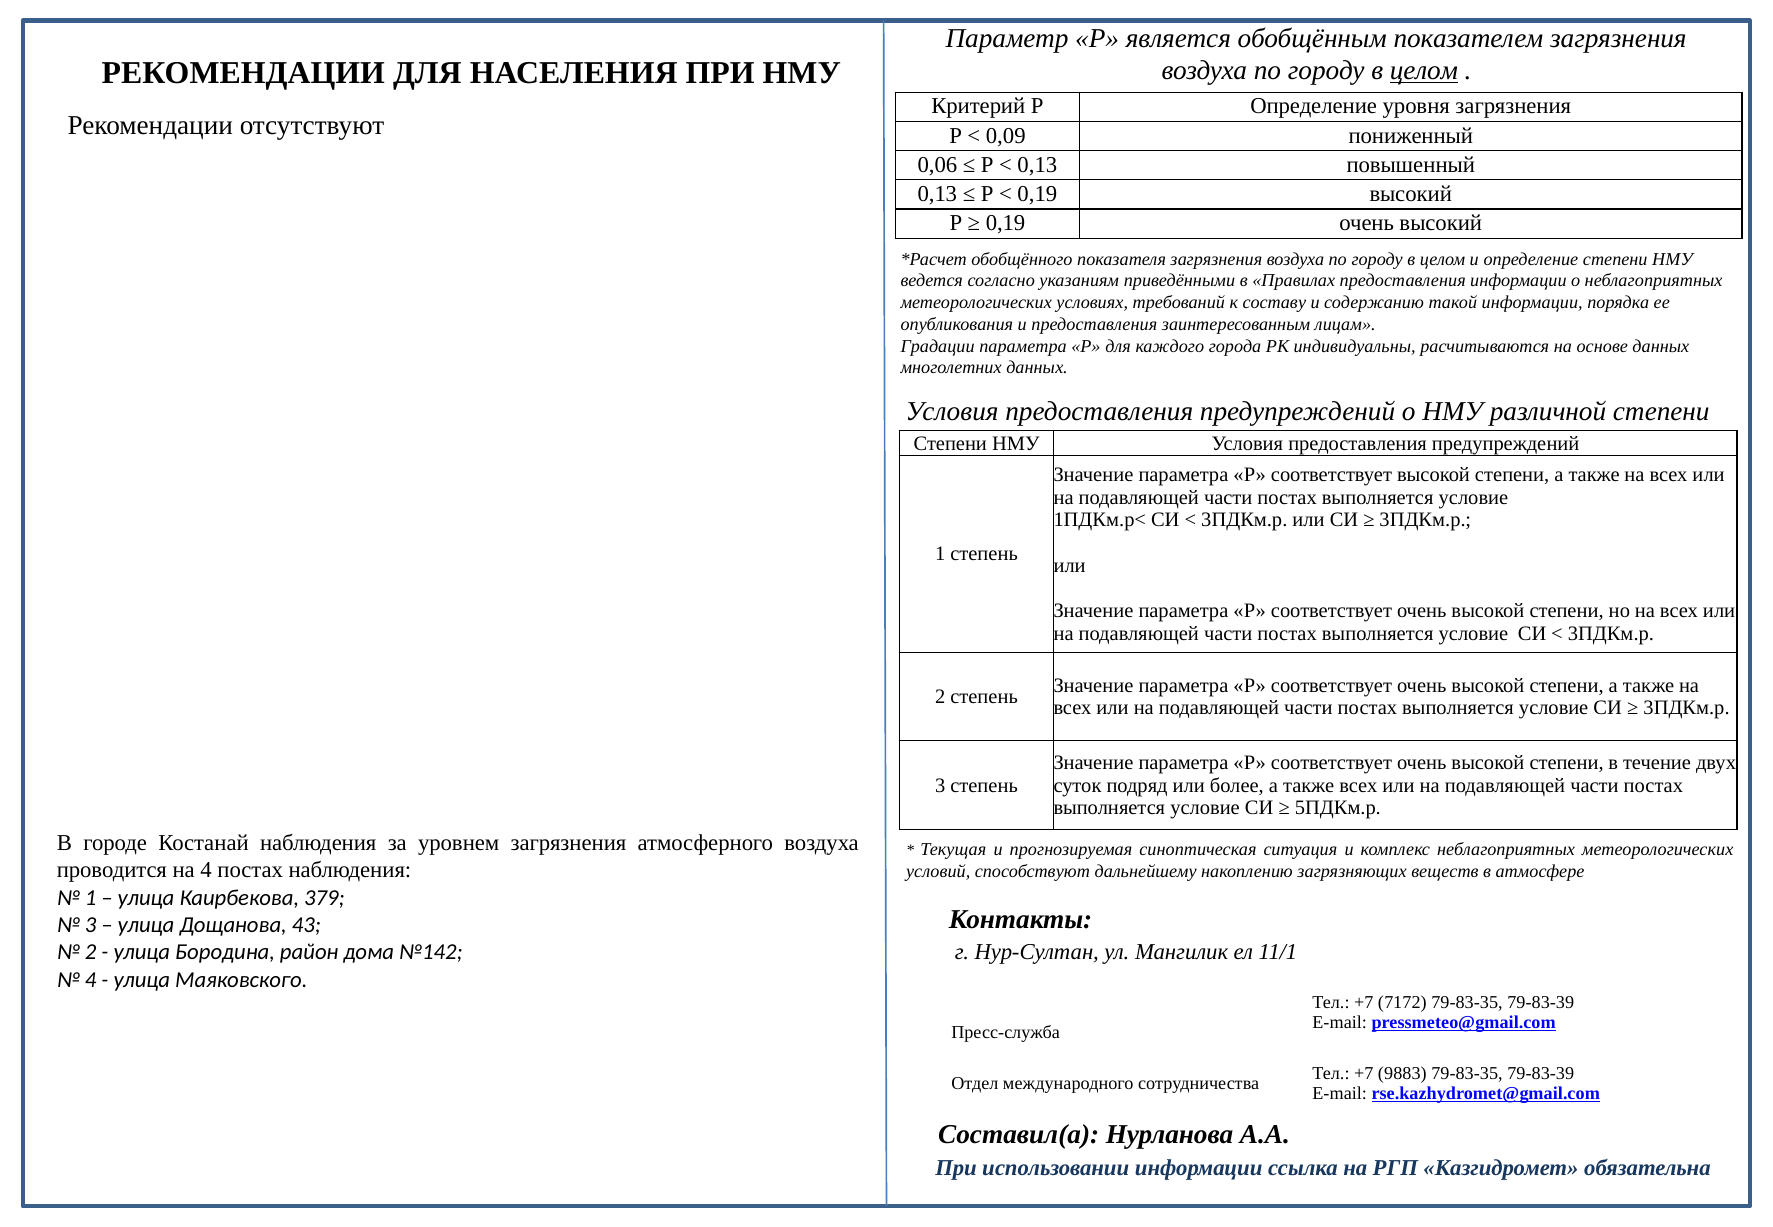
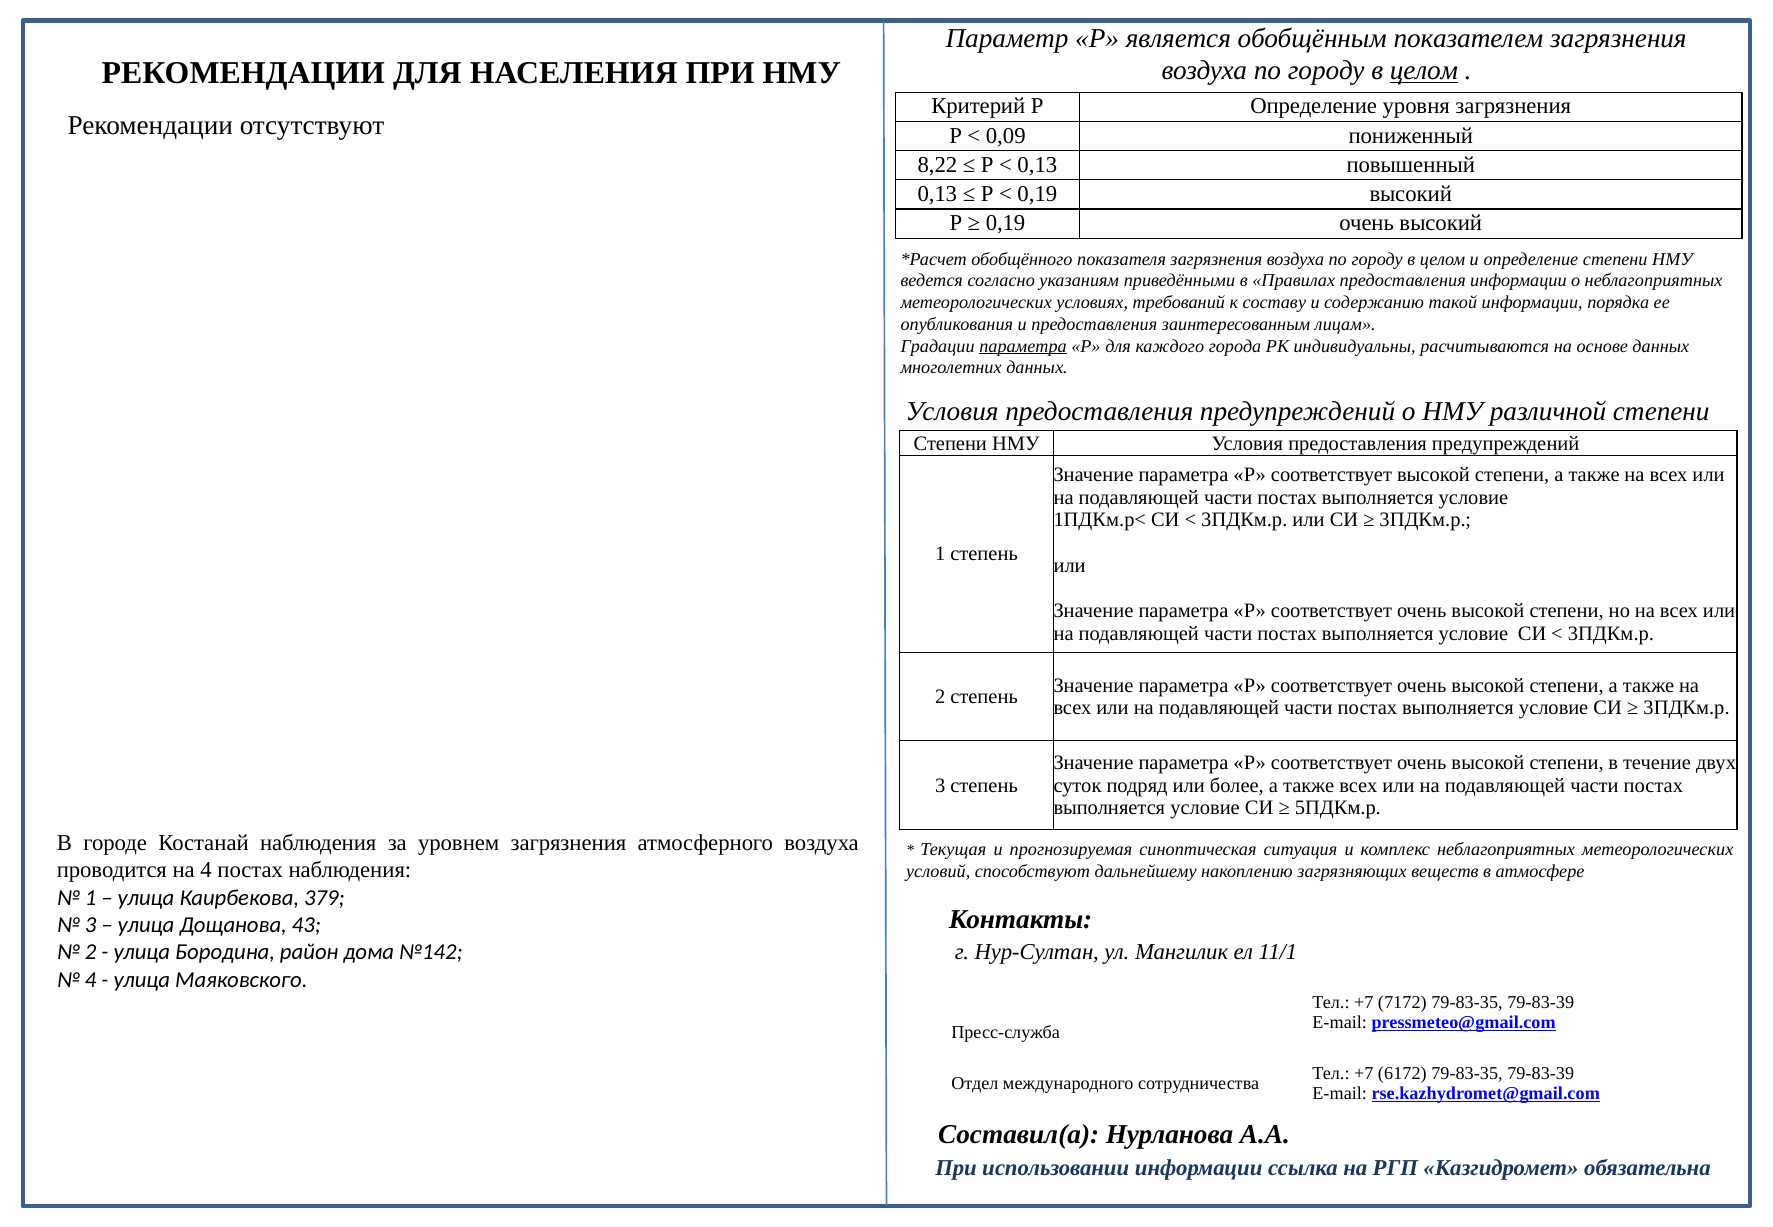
0,06: 0,06 -> 8,22
параметра at (1023, 346) underline: none -> present
9883: 9883 -> 6172
